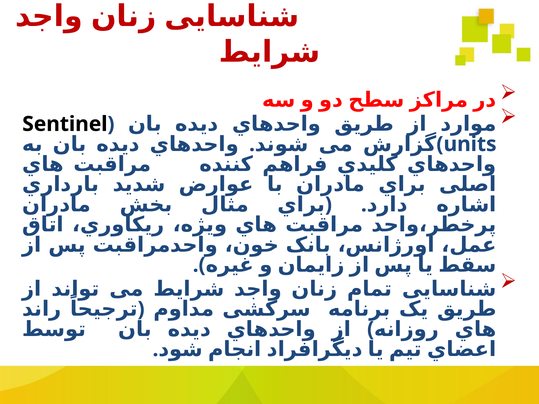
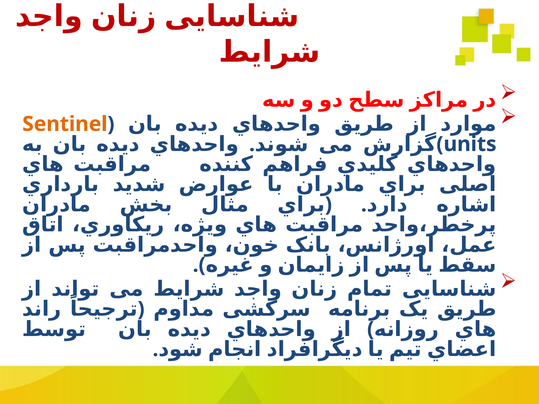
Sentinel colour: black -> orange
